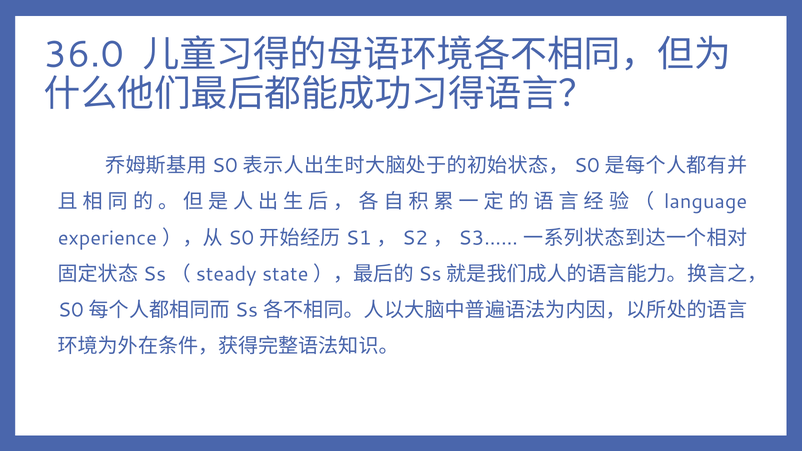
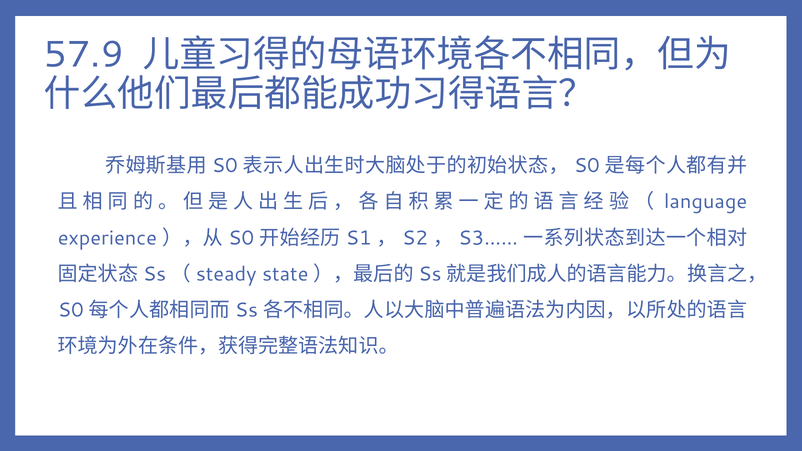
36.0: 36.0 -> 57.9
